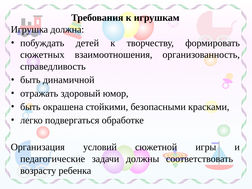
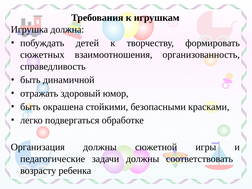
Организация условий: условий -> должны
